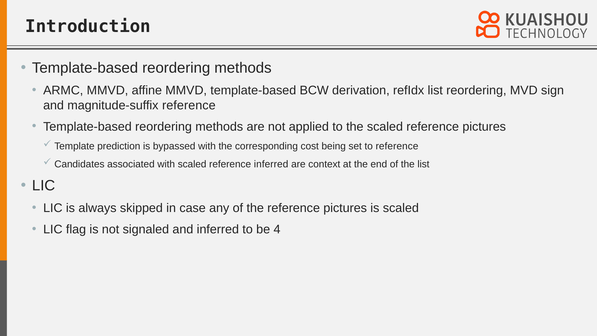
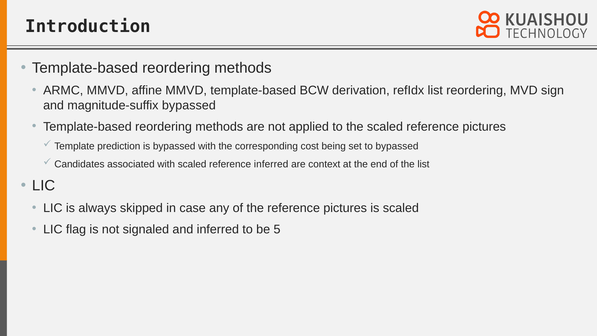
magnitude-suffix reference: reference -> bypassed
to reference: reference -> bypassed
4: 4 -> 5
